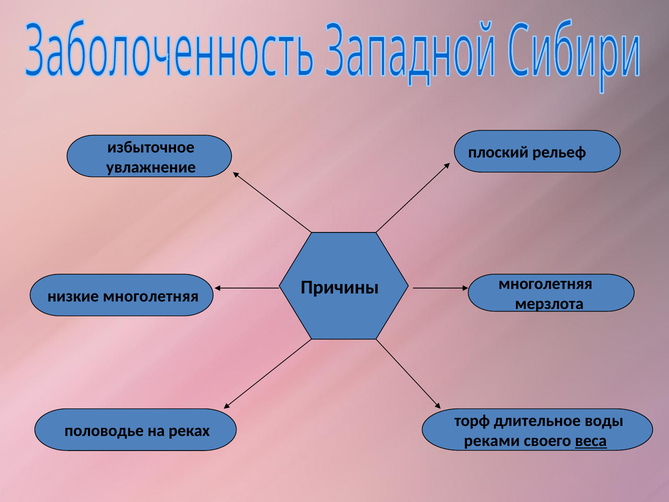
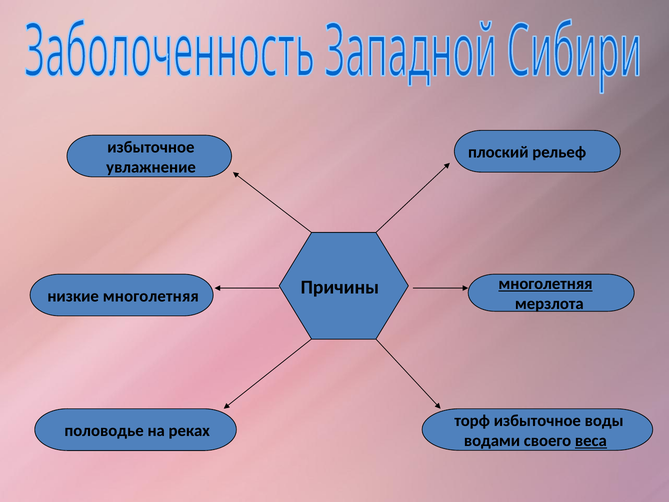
многолетняя at (545, 284) underline: none -> present
торф длительное: длительное -> избыточное
реками: реками -> водами
